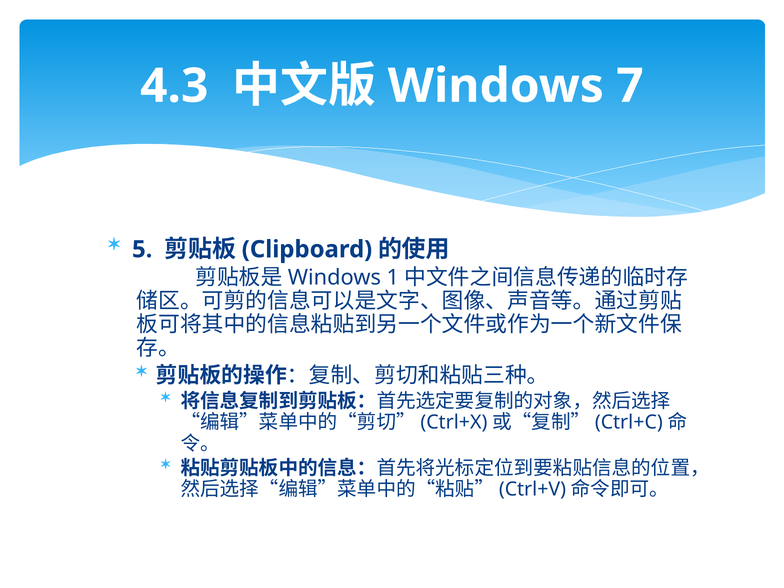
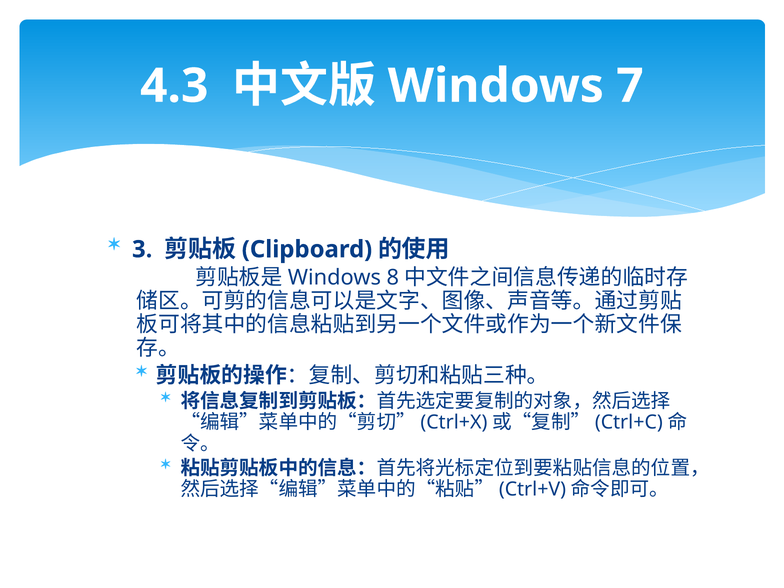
5: 5 -> 3
1: 1 -> 8
